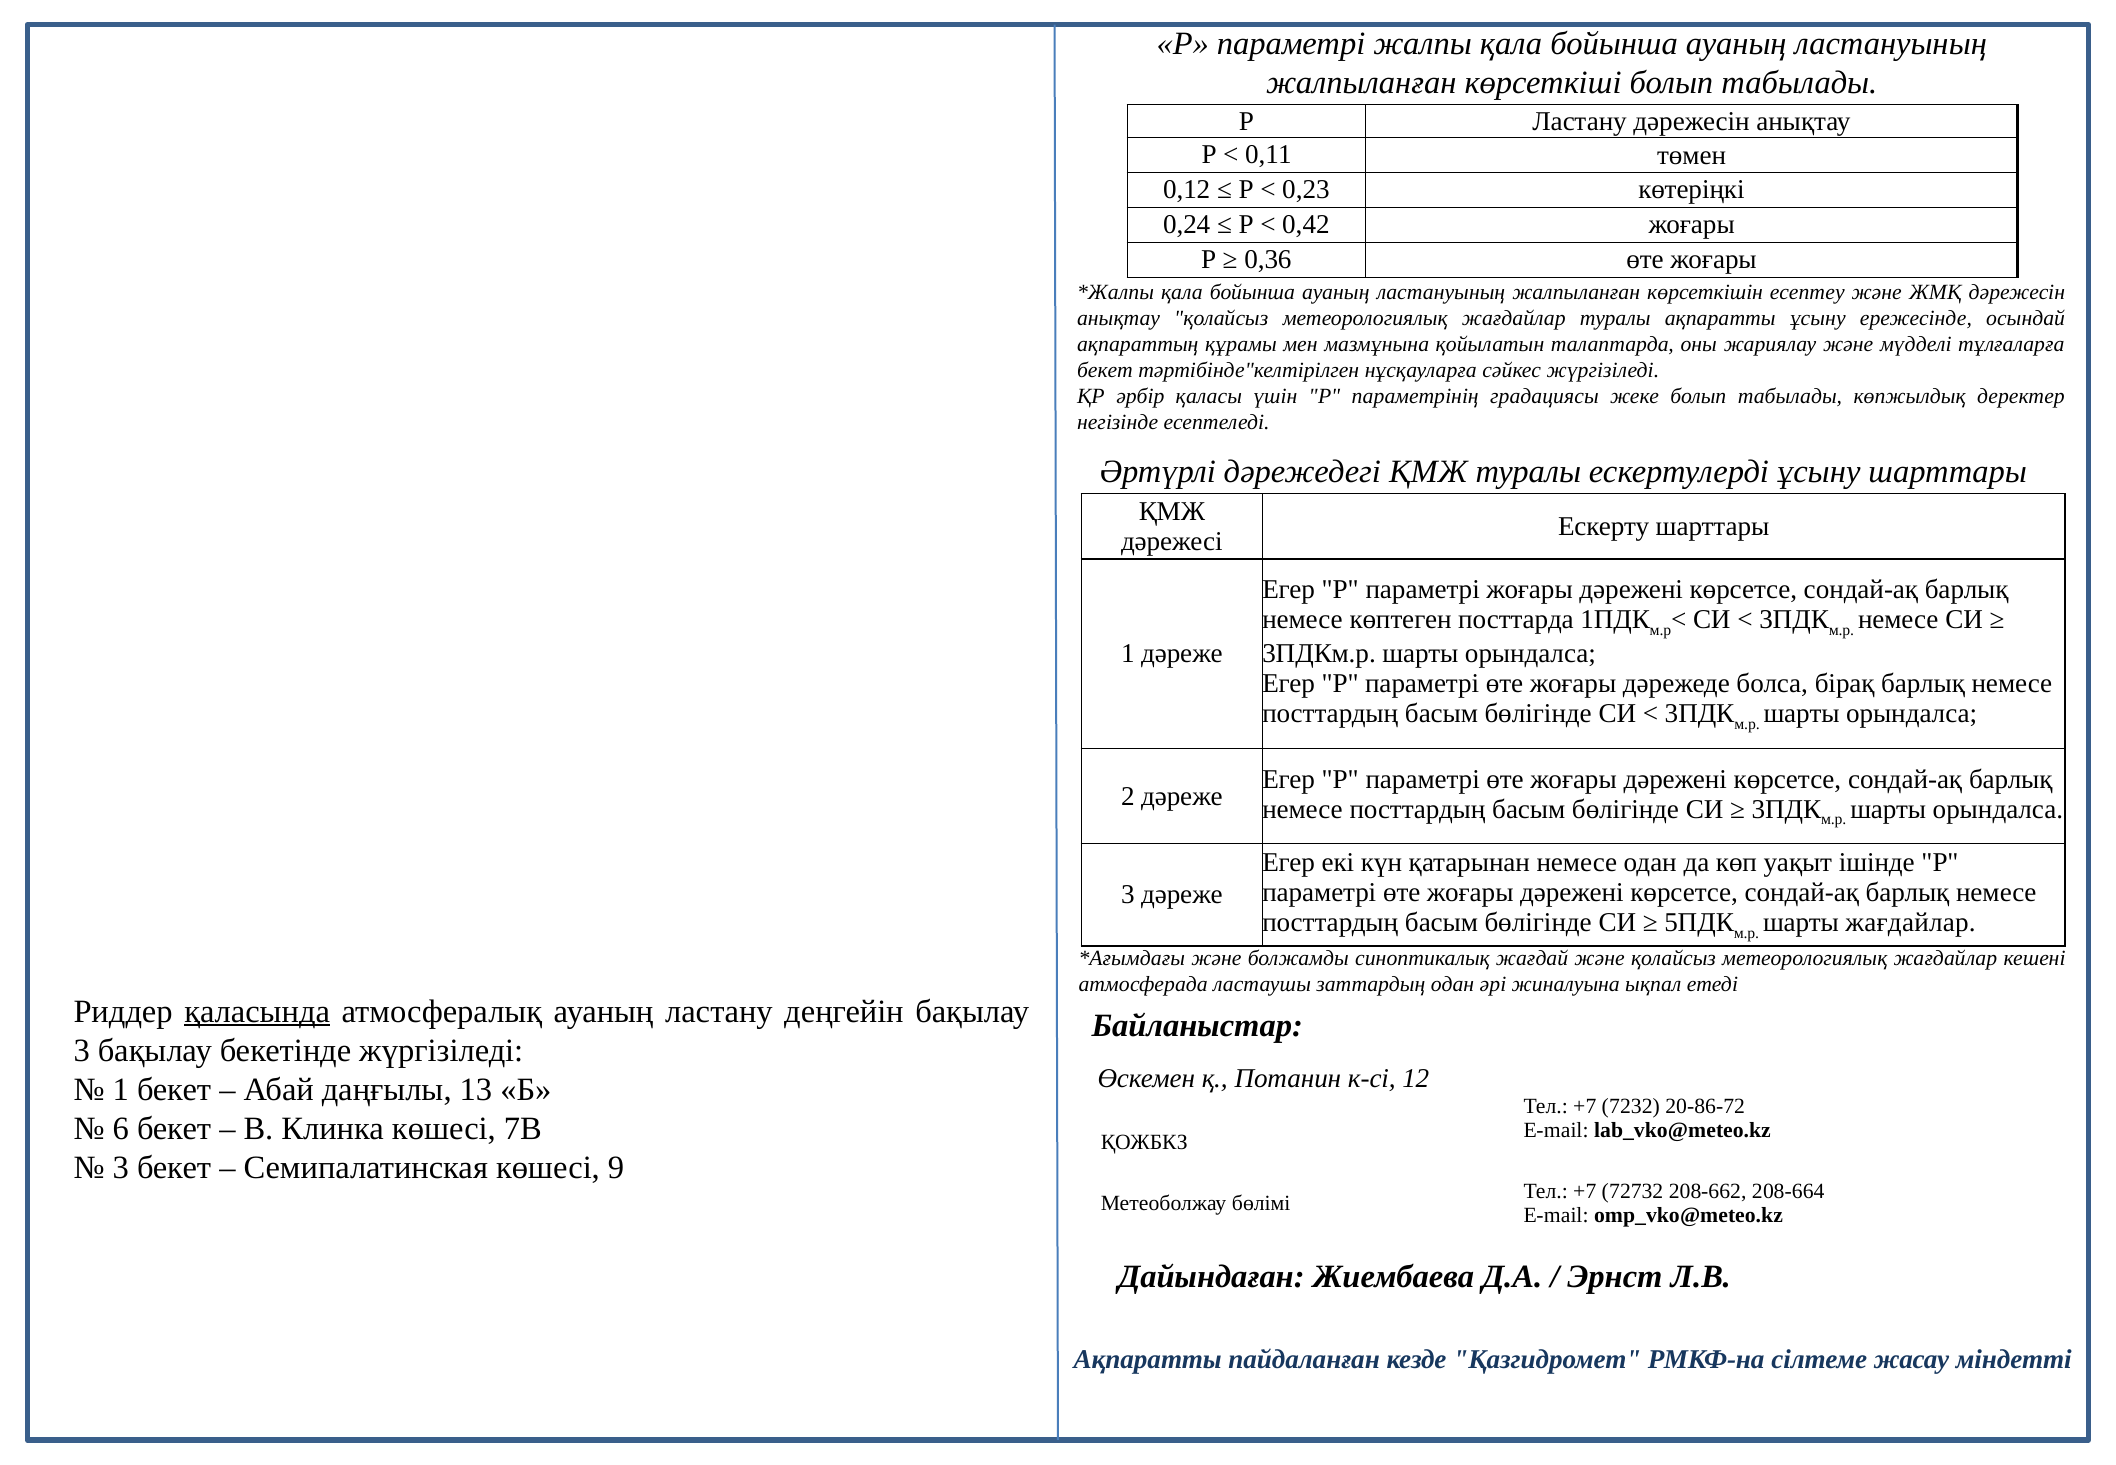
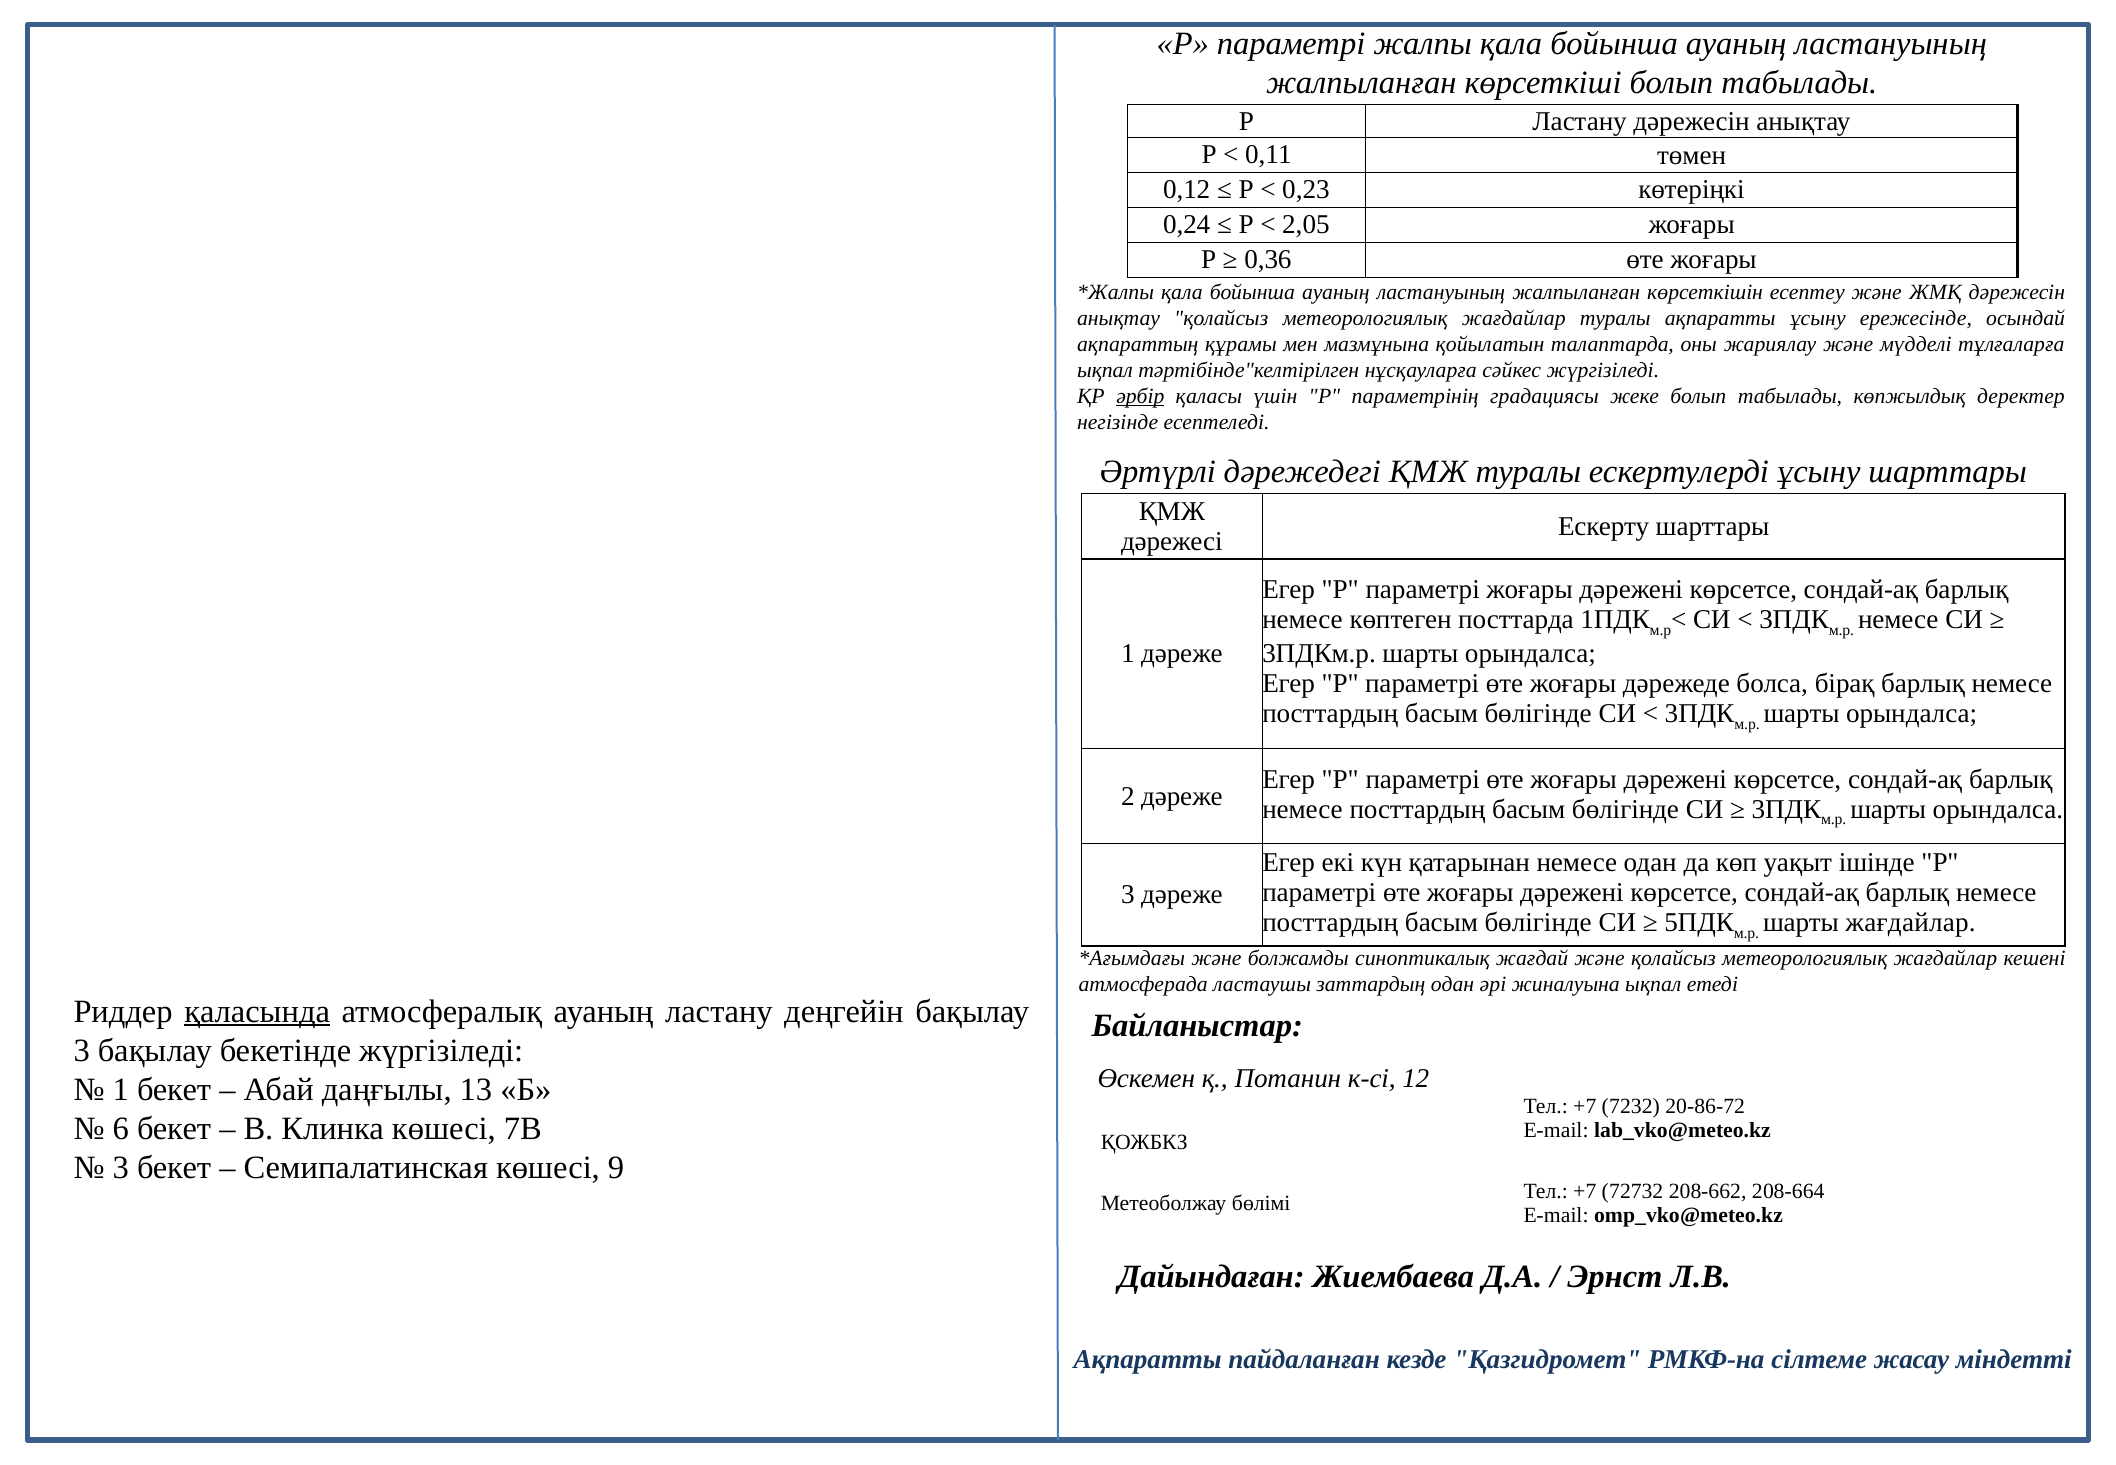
0,42: 0,42 -> 2,05
бекет at (1105, 370): бекет -> ықпал
әрбір underline: none -> present
